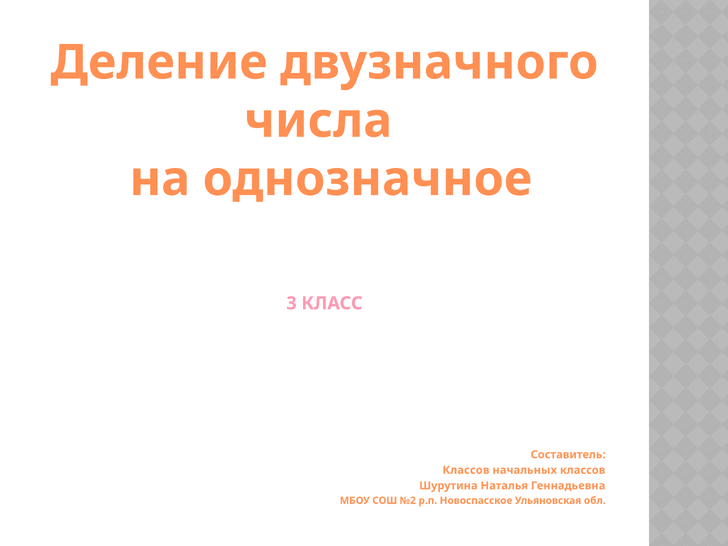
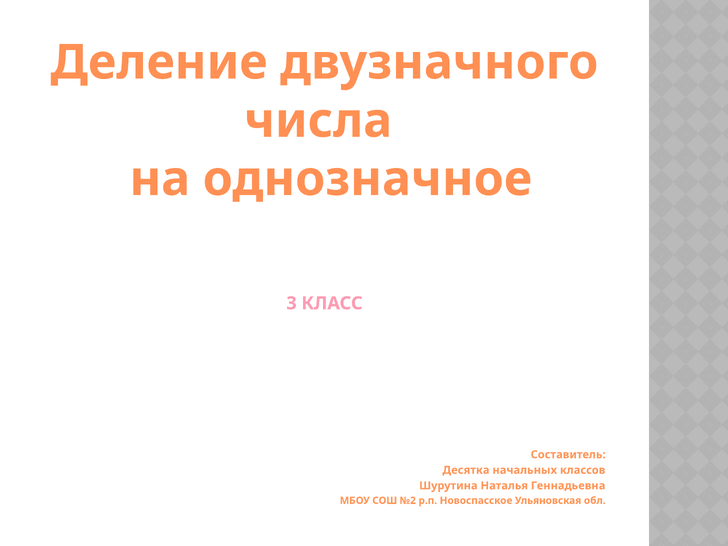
Классов at (466, 470): Классов -> Десятка
